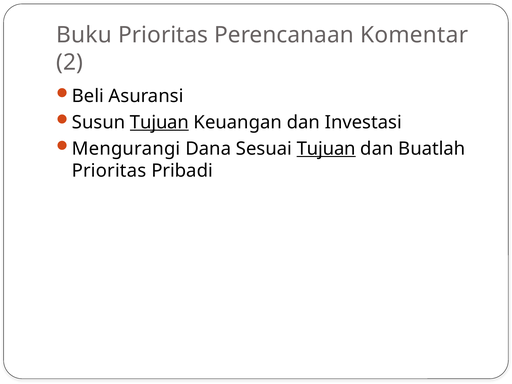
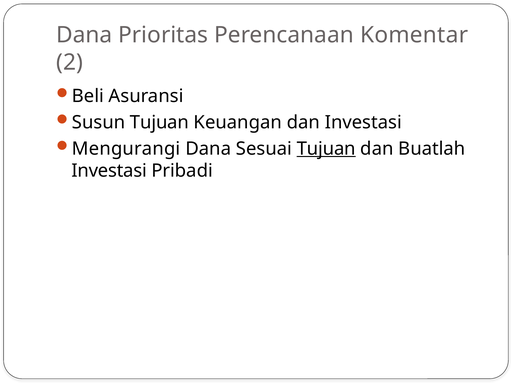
Buku at (84, 35): Buku -> Dana
Tujuan at (159, 122) underline: present -> none
Prioritas at (109, 171): Prioritas -> Investasi
